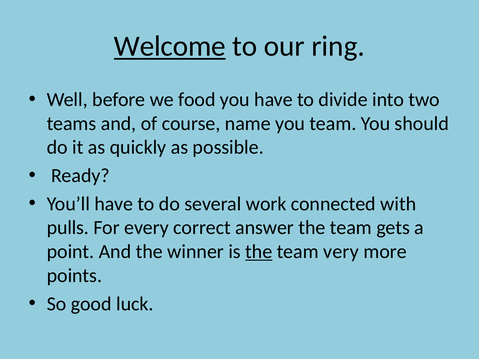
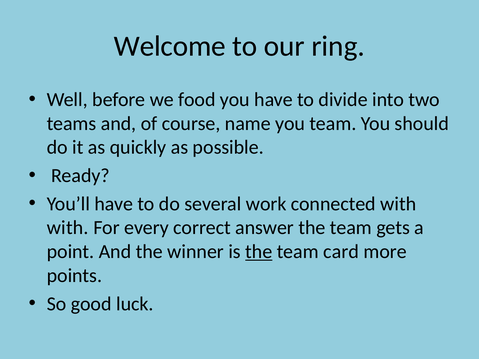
Welcome underline: present -> none
pulls at (68, 228): pulls -> with
very: very -> card
